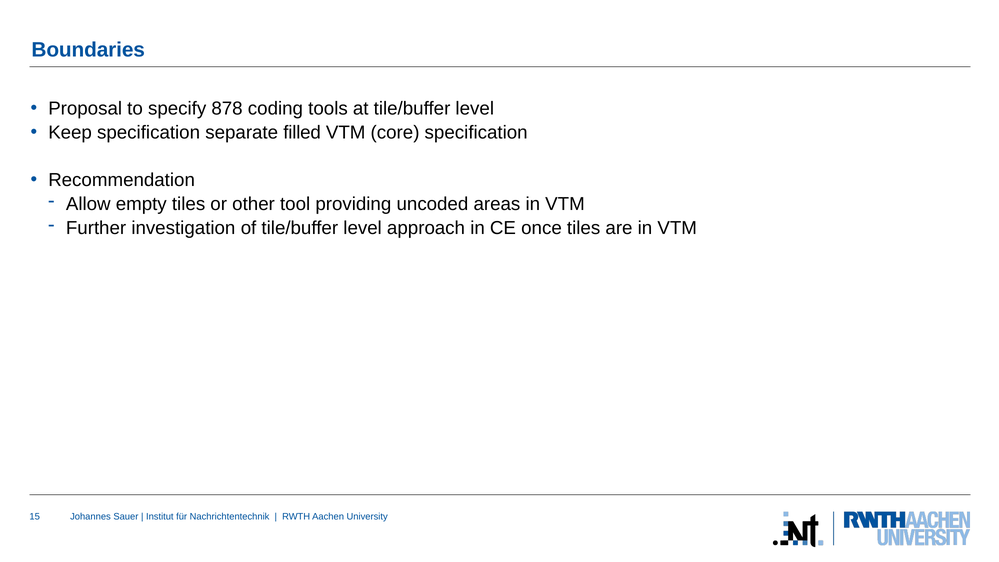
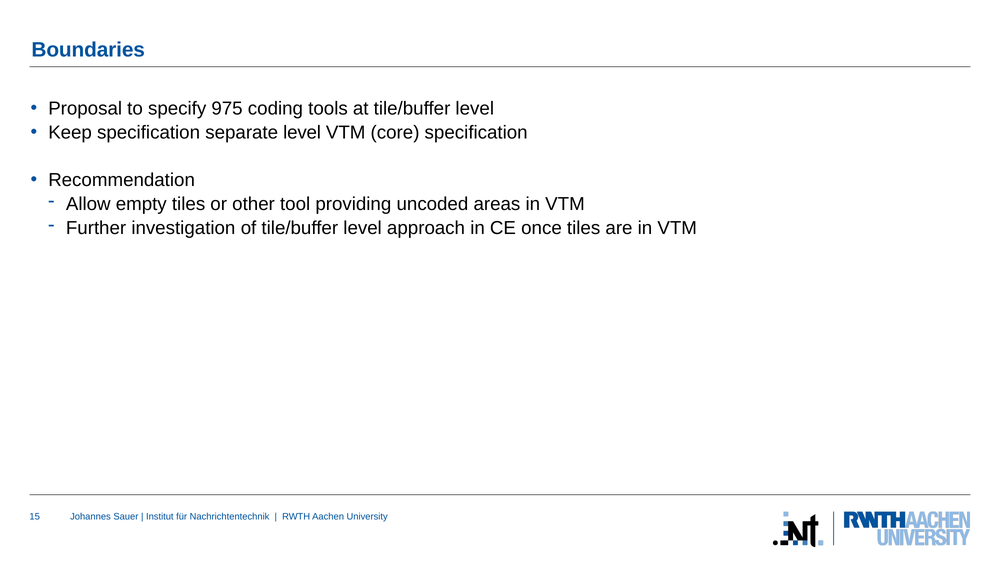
878: 878 -> 975
separate filled: filled -> level
